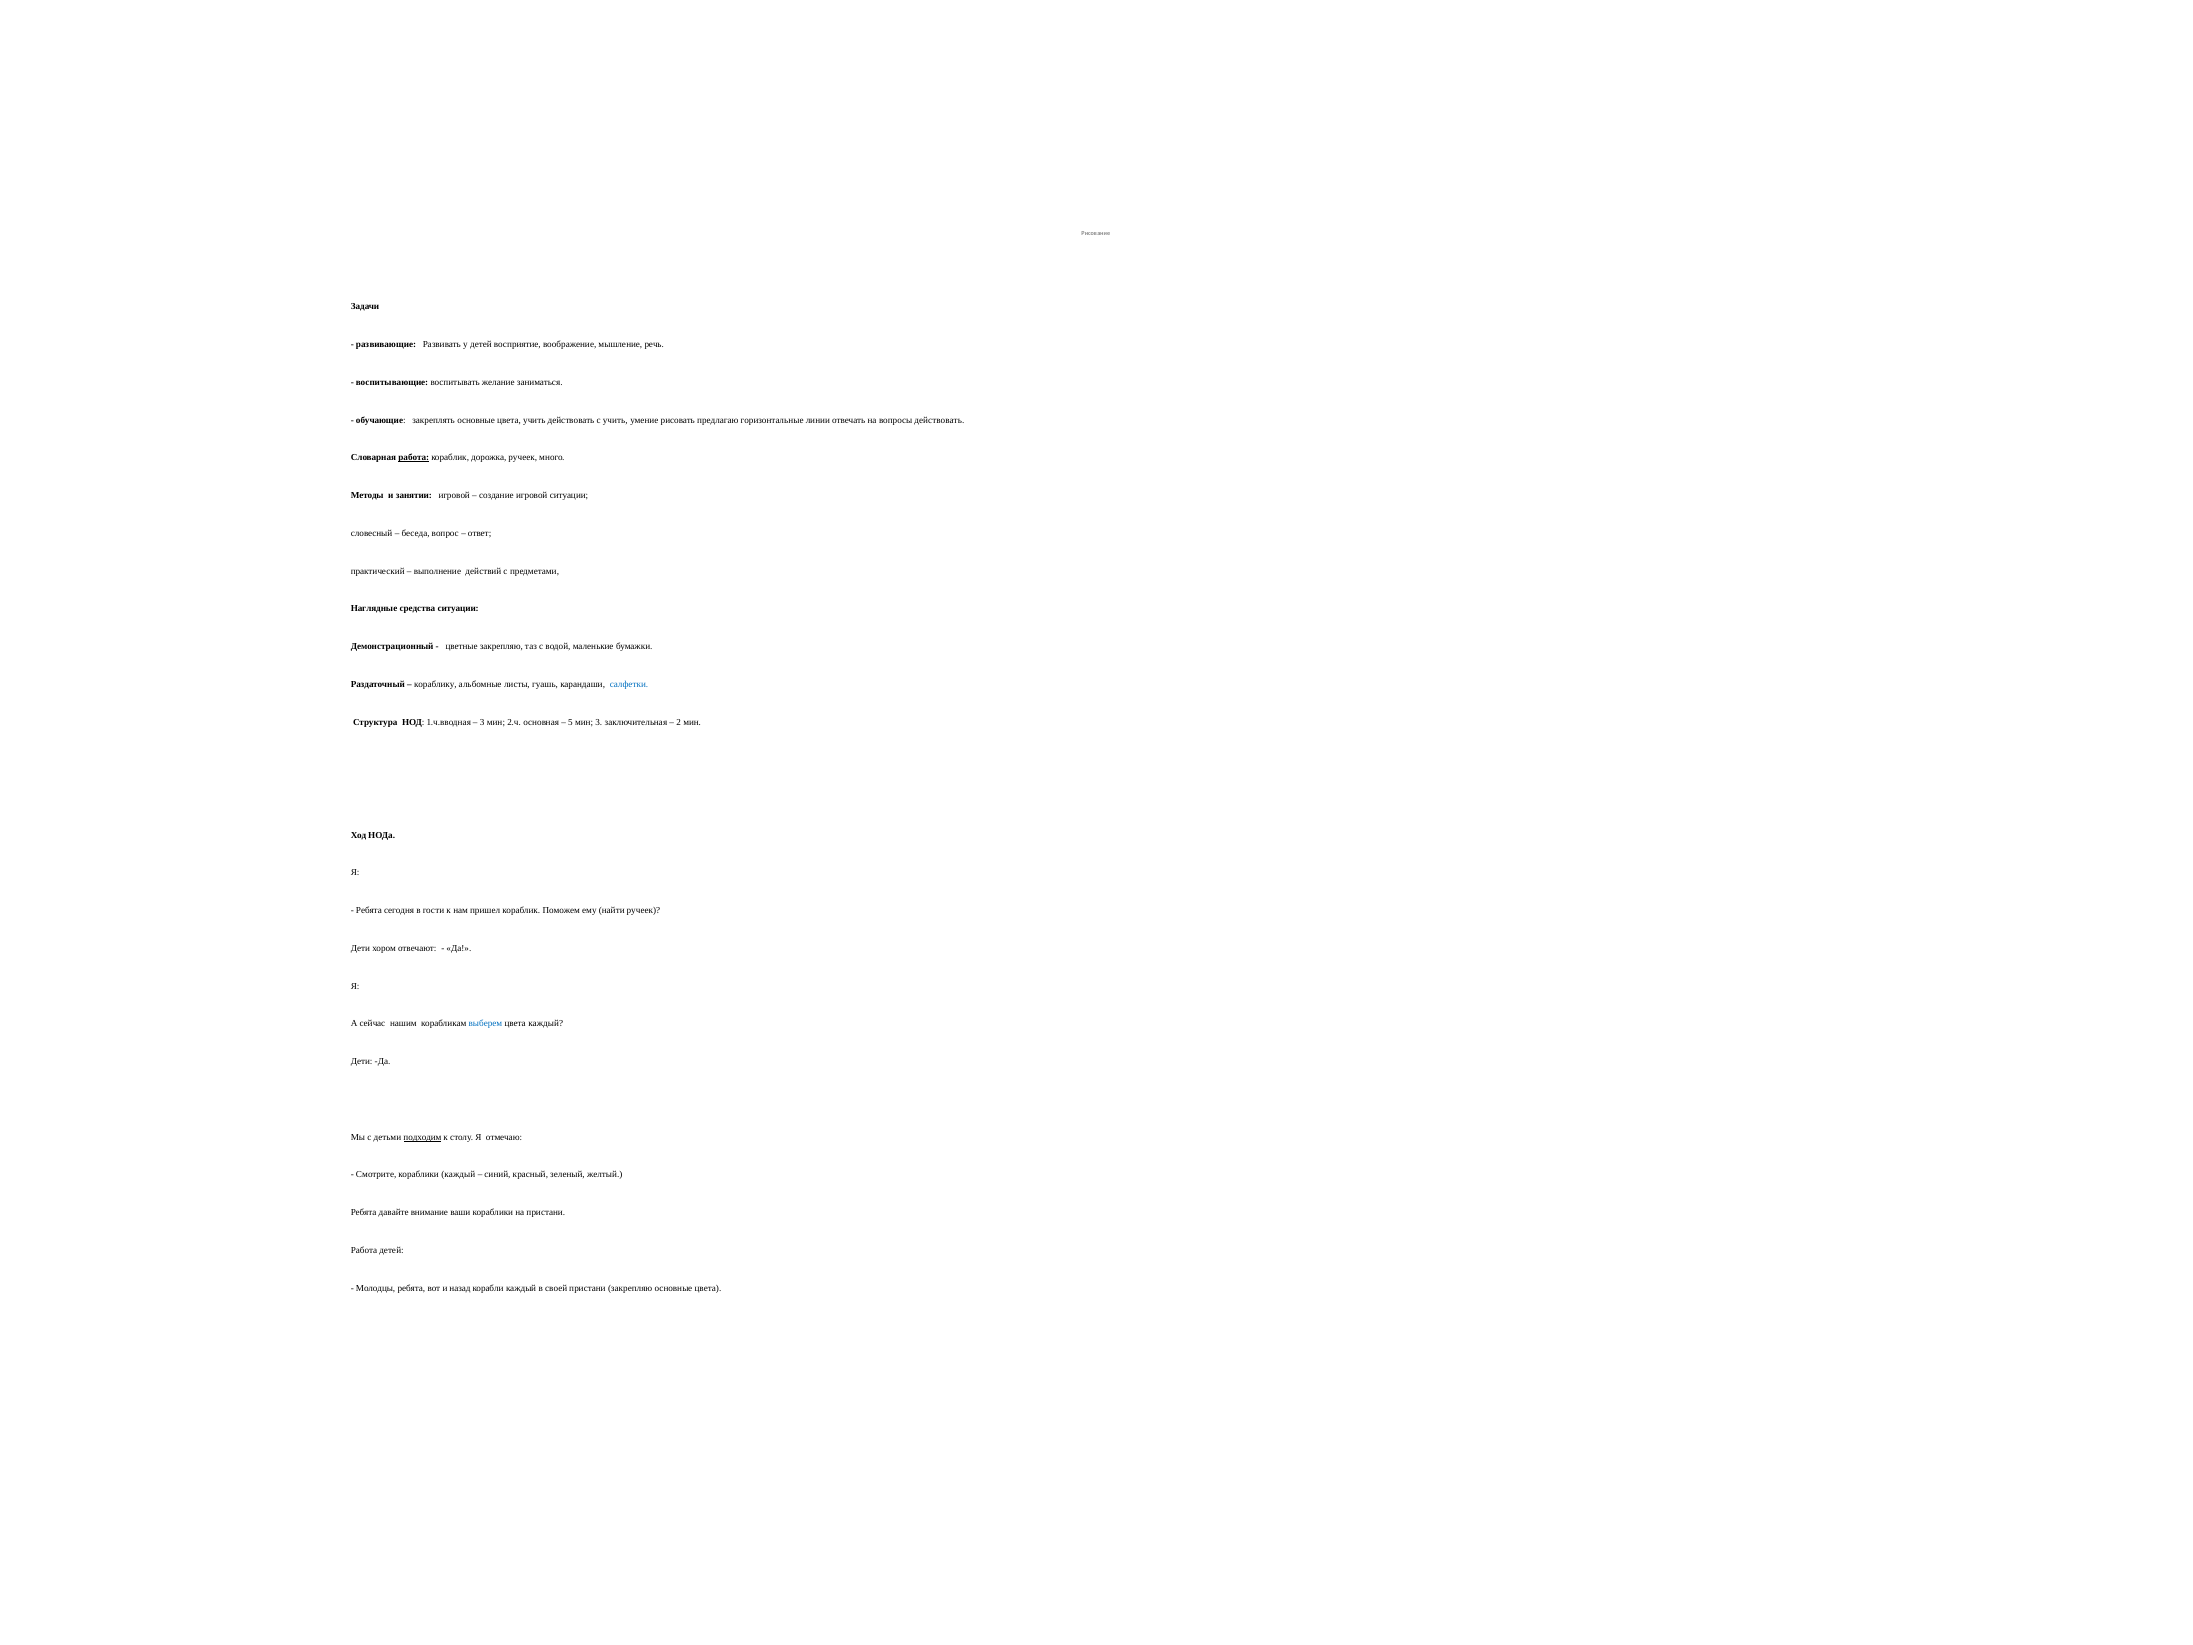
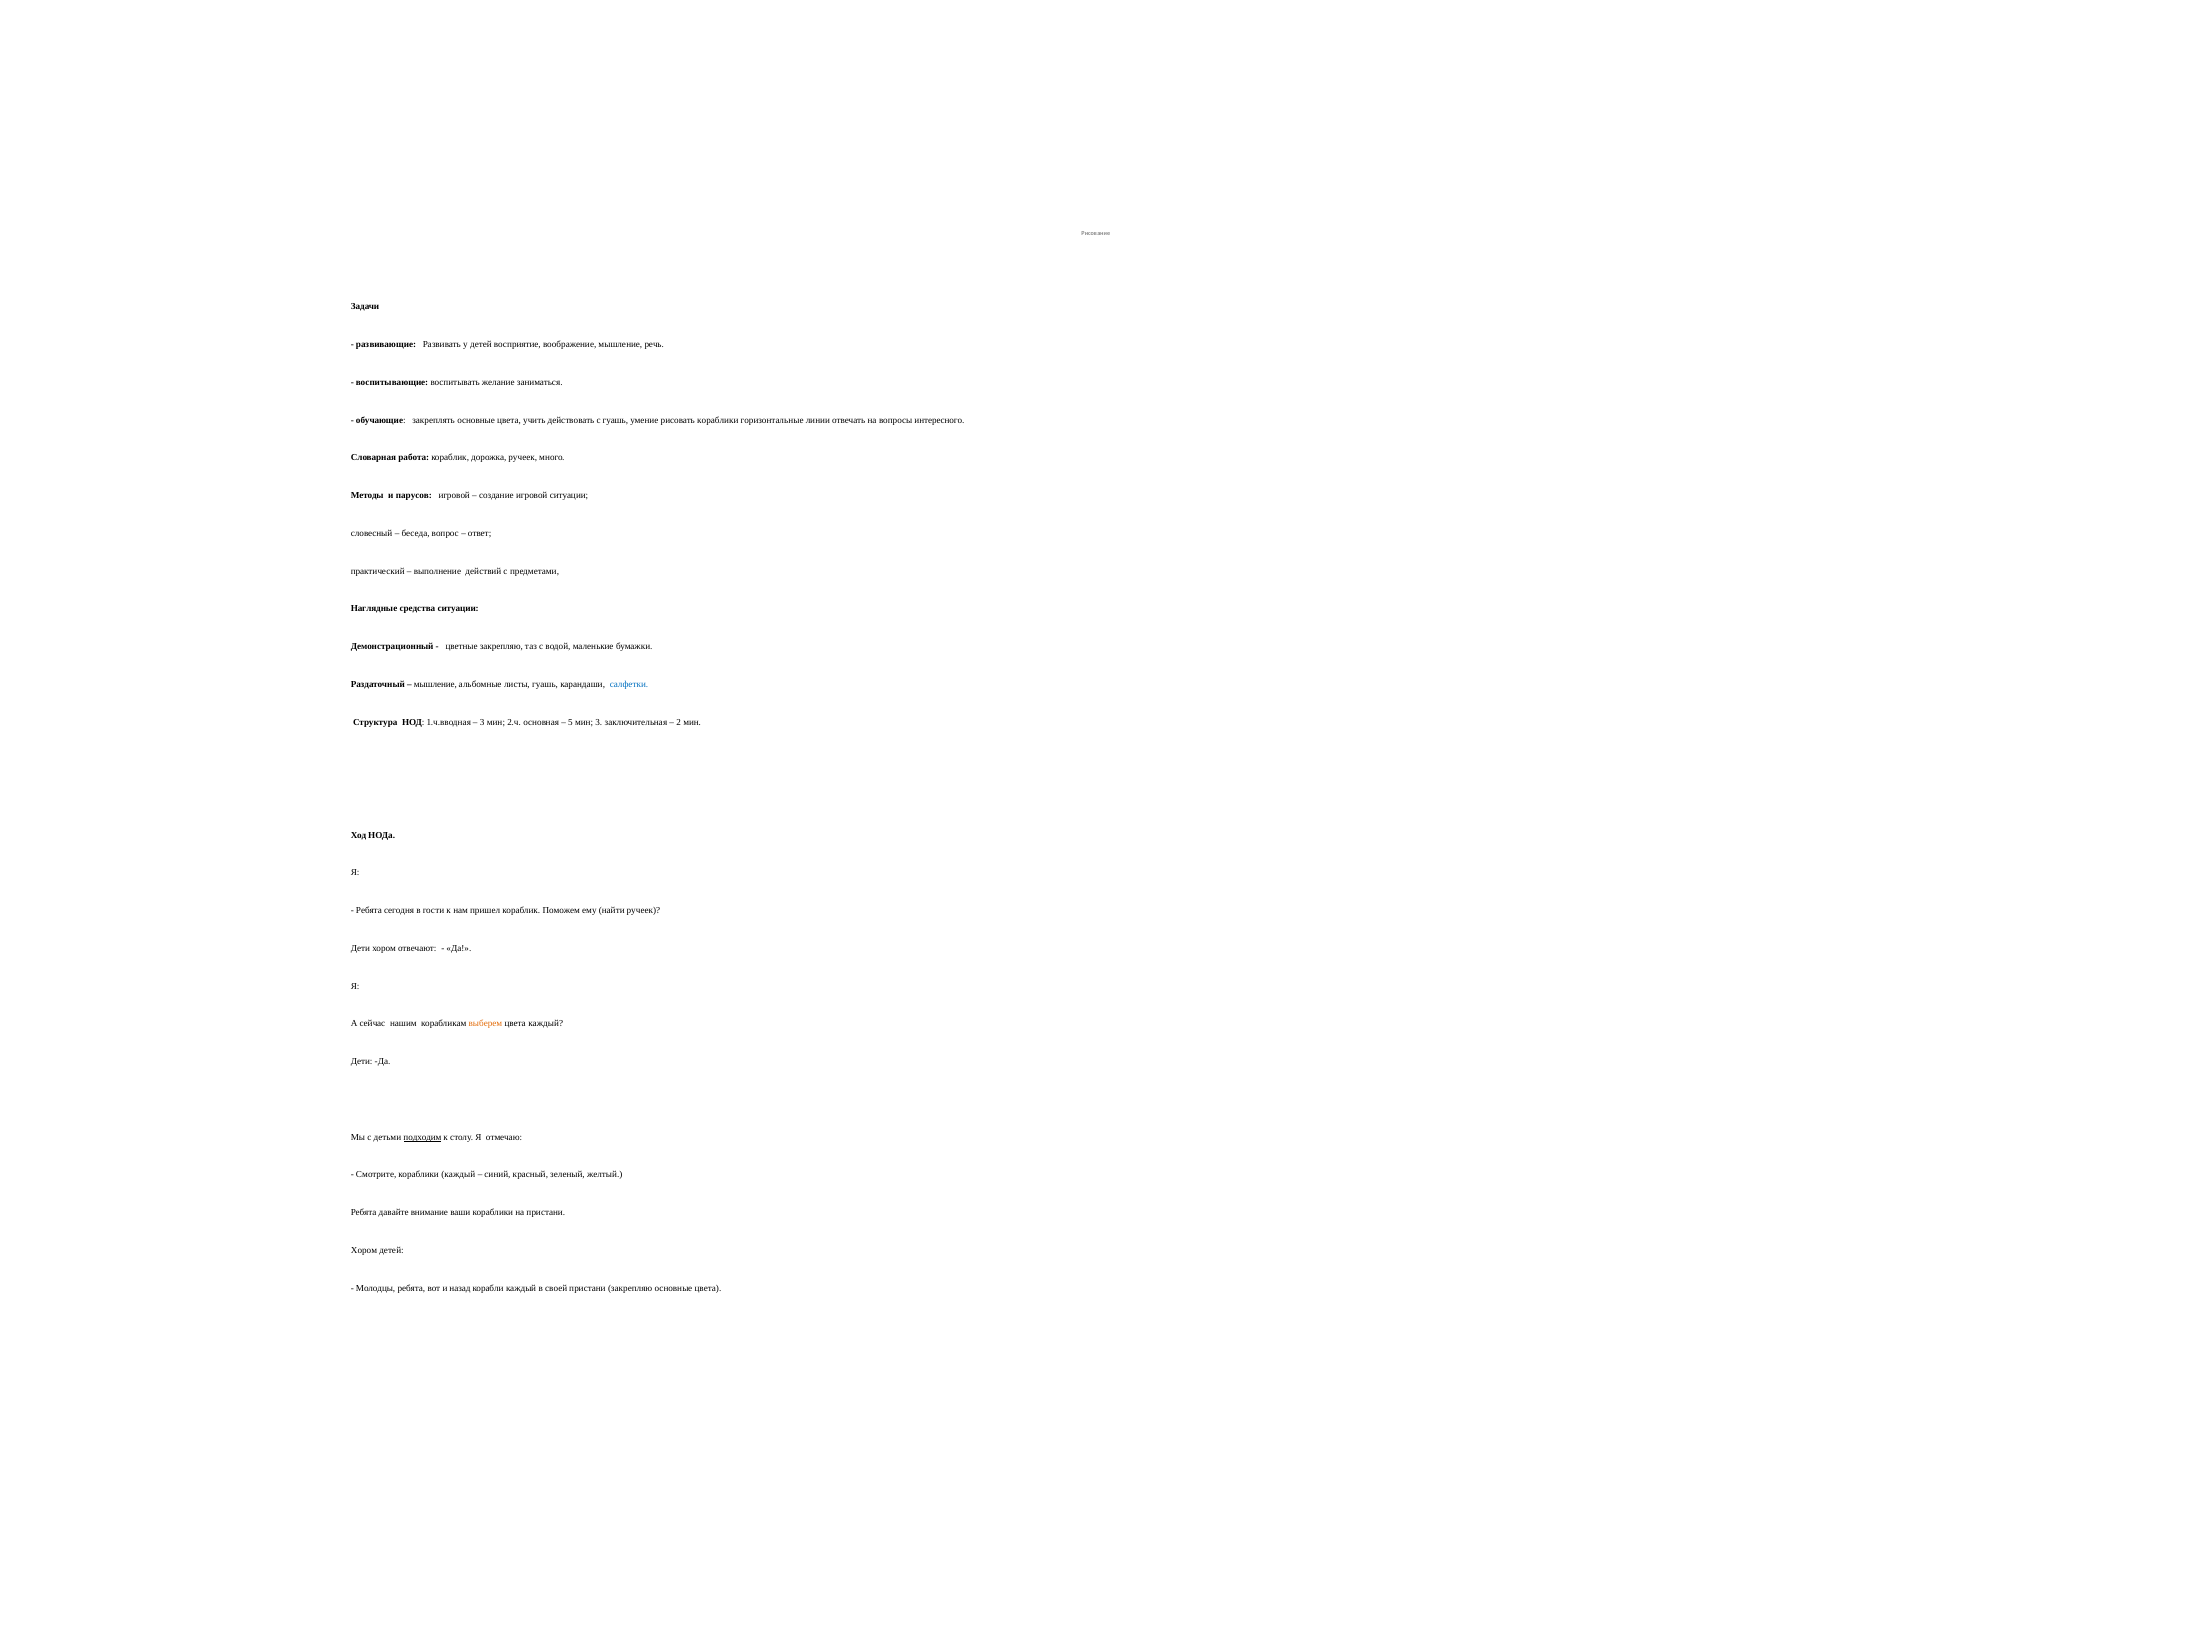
с учить: учить -> гуашь
рисовать предлагаю: предлагаю -> кораблики
вопросы действовать: действовать -> интересного
работа at (414, 458) underline: present -> none
занятии: занятии -> парусов
кораблику at (435, 684): кораблику -> мышление
выберем colour: blue -> orange
Работа at (364, 1250): Работа -> Хором
